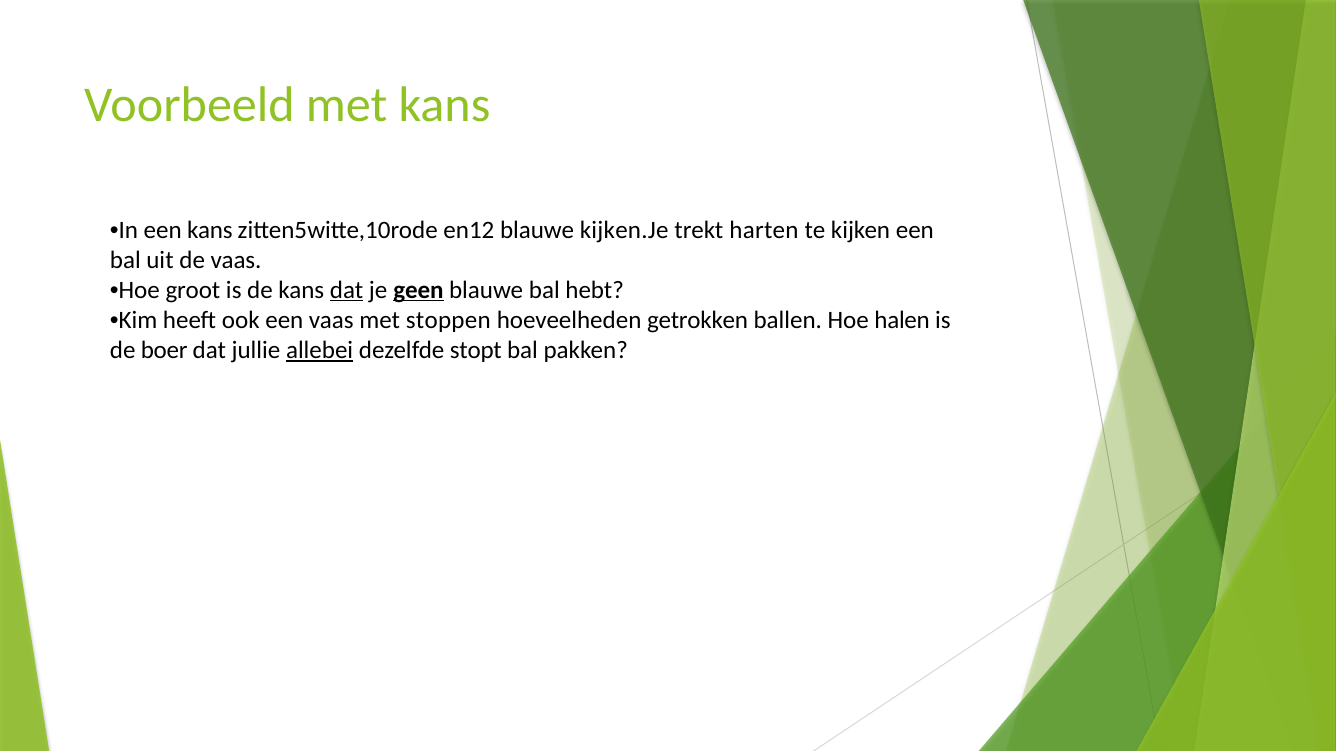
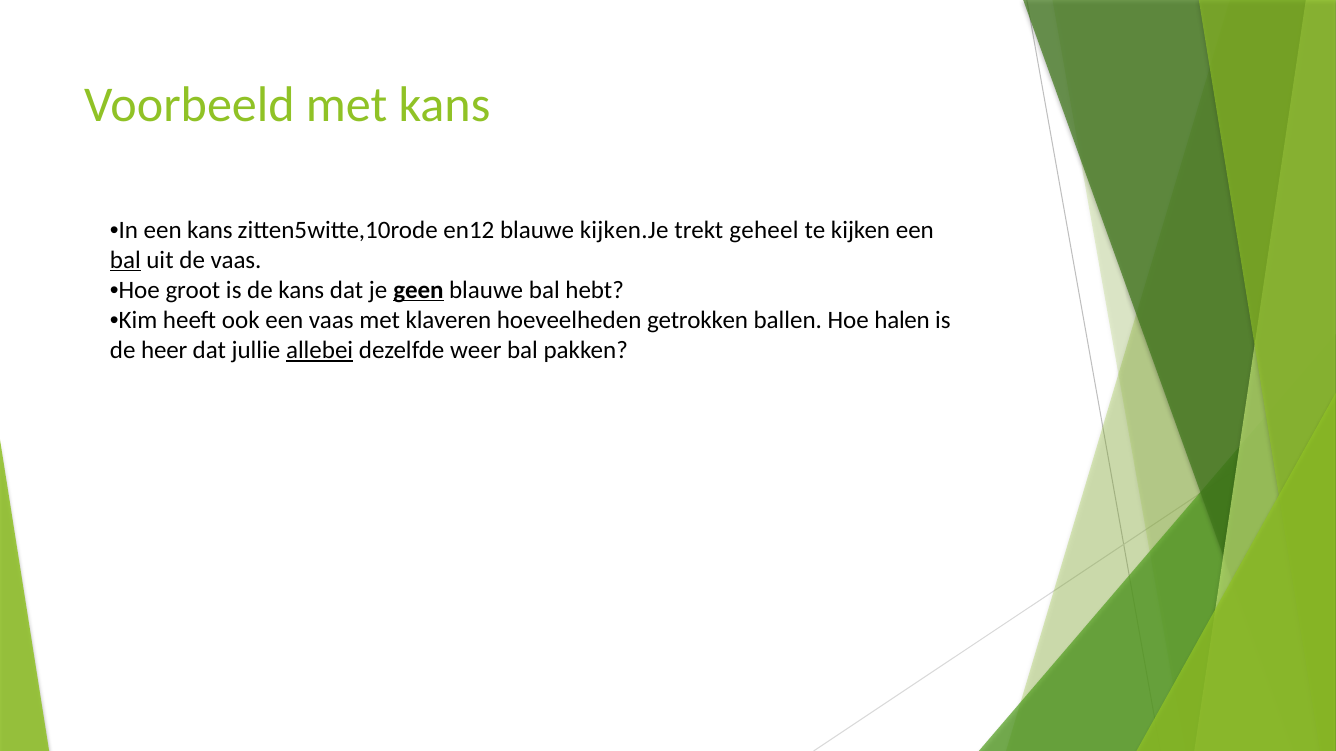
harten: harten -> geheel
bal at (125, 260) underline: none -> present
dat at (347, 290) underline: present -> none
stoppen: stoppen -> klaveren
boer: boer -> heer
stopt: stopt -> weer
